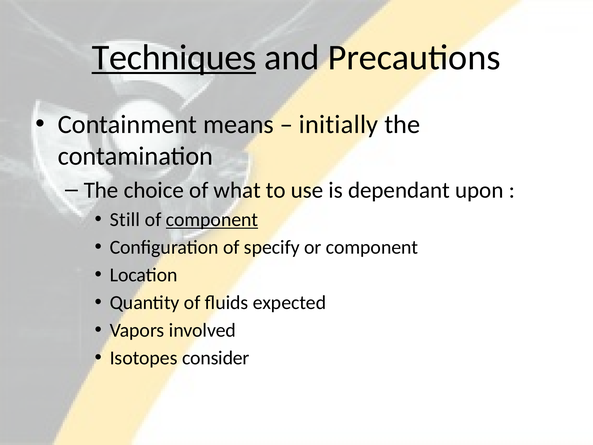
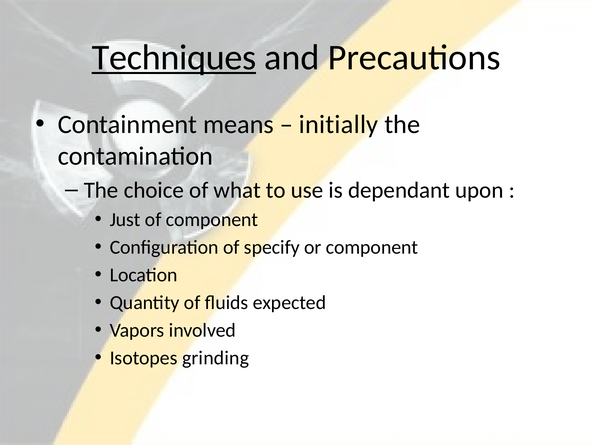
Still: Still -> Just
component at (212, 220) underline: present -> none
consider: consider -> grinding
